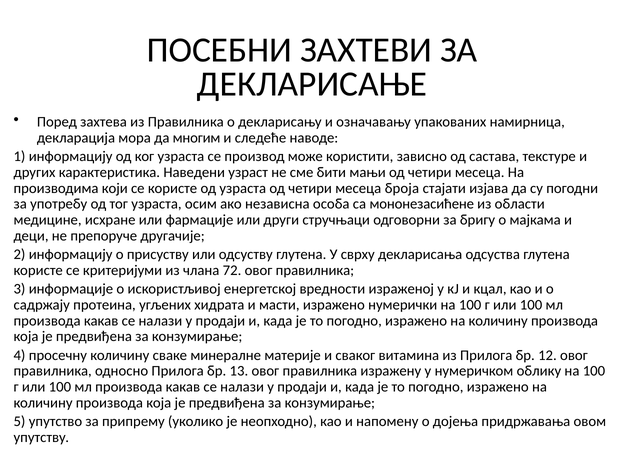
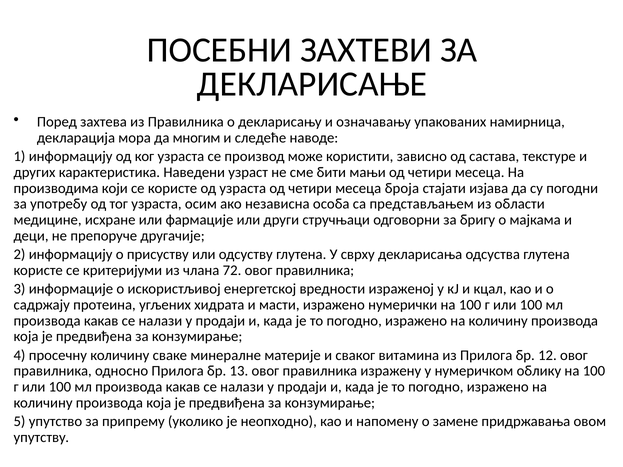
мононезасићене: мононезасићене -> представљањем
дојења: дојења -> замене
